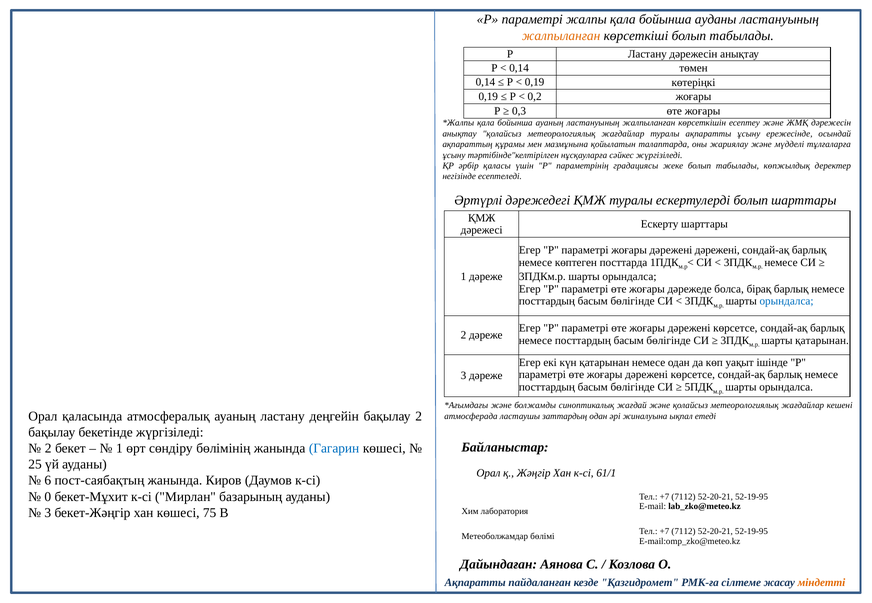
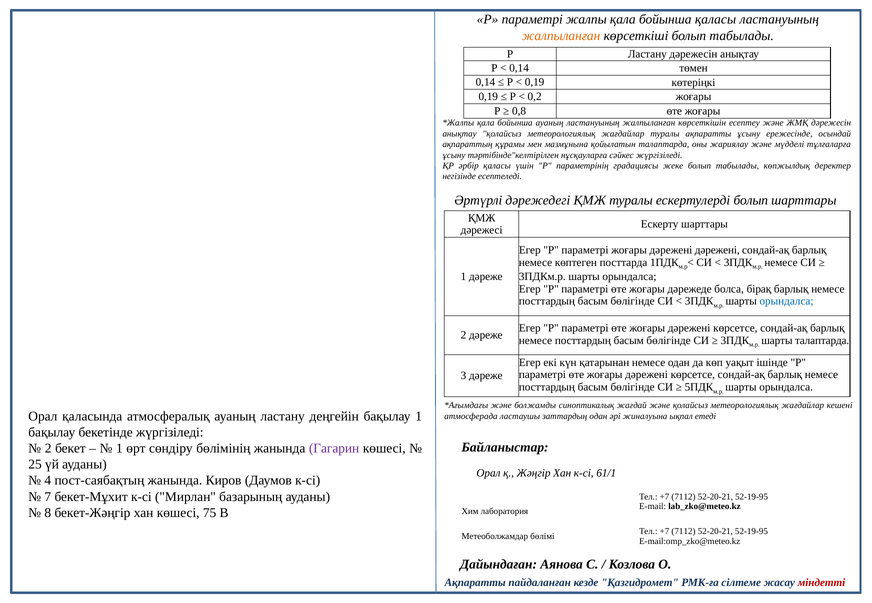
бойынша ауданы: ауданы -> қаласы
0,3: 0,3 -> 0,8
шарты қатарынан: қатарынан -> талаптарда
бақылау 2: 2 -> 1
Гагарин colour: blue -> purple
6: 6 -> 4
0: 0 -> 7
3 at (48, 513): 3 -> 8
міндетті colour: orange -> red
